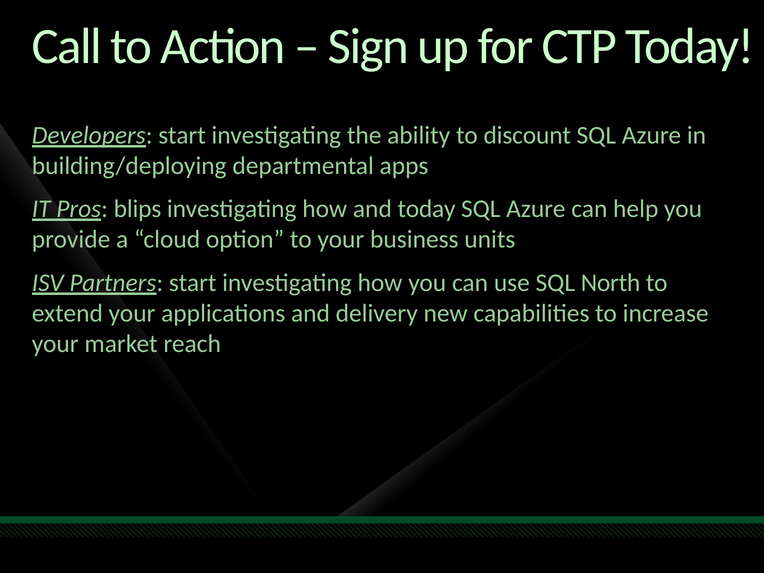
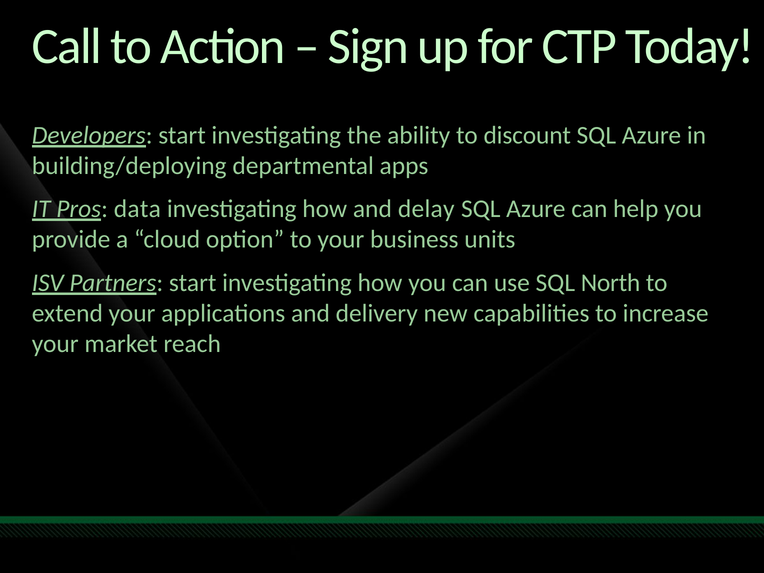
blips: blips -> data
and today: today -> delay
